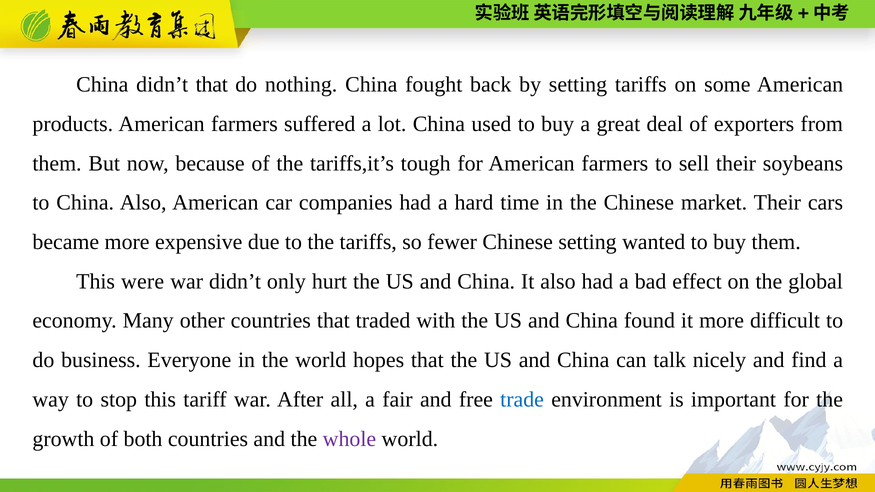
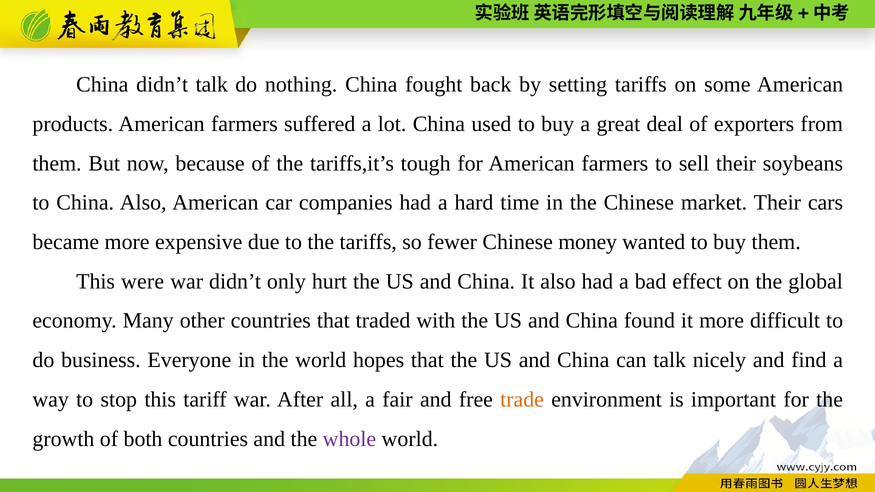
didn’t that: that -> talk
Chinese setting: setting -> money
trade colour: blue -> orange
